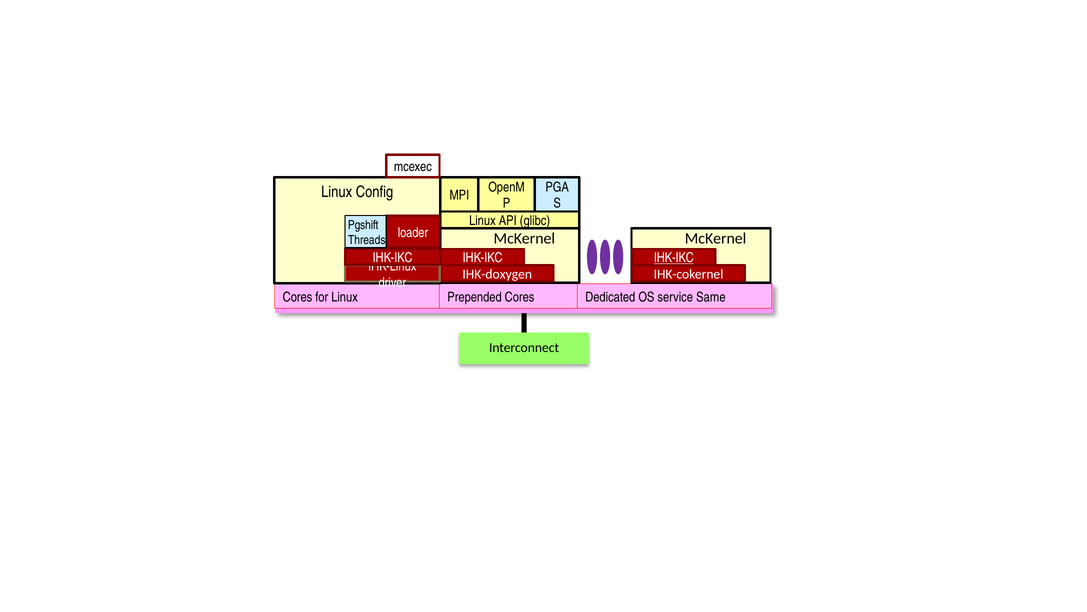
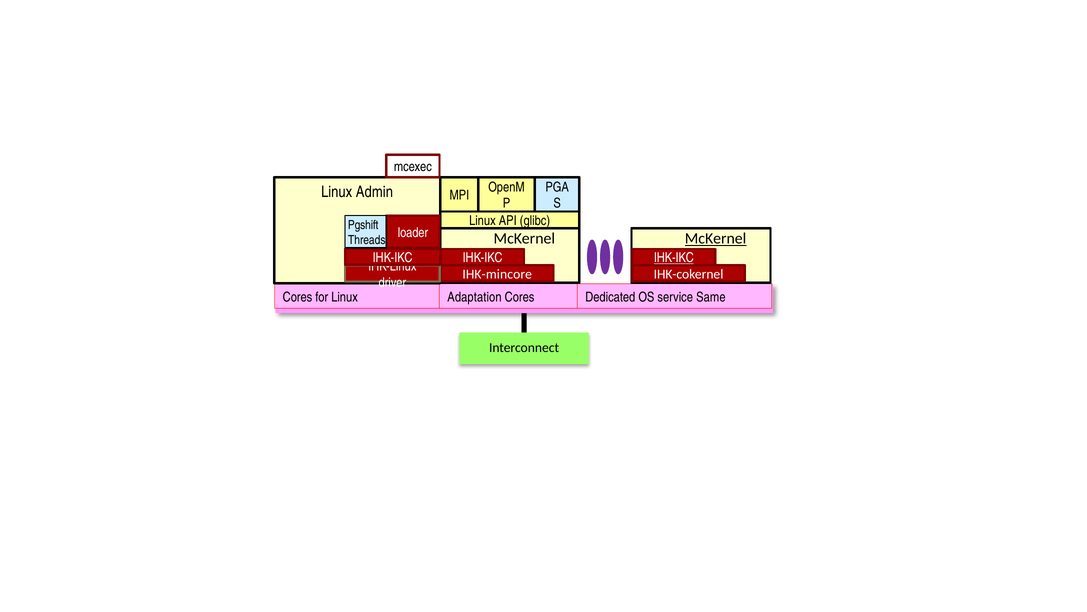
Config: Config -> Admin
McKernel at (716, 238) underline: none -> present
IHK-doxygen: IHK-doxygen -> IHK-mincore
Prepended: Prepended -> Adaptation
